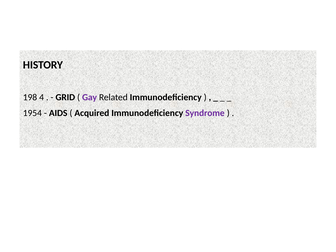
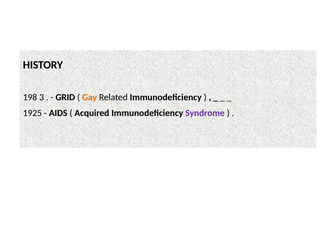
4: 4 -> 3
Gay colour: purple -> orange
1954: 1954 -> 1925
